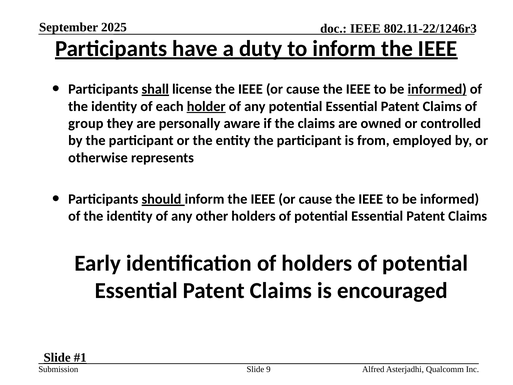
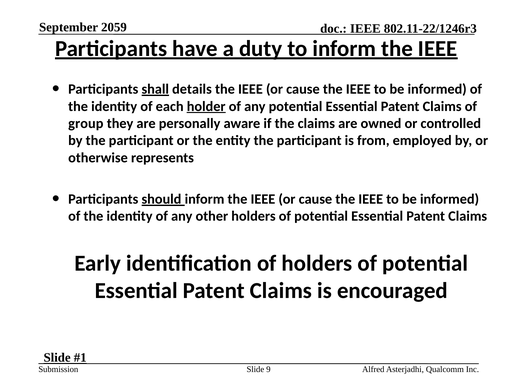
2025: 2025 -> 2059
license: license -> details
informed at (437, 89) underline: present -> none
